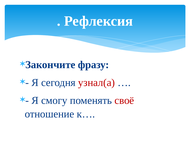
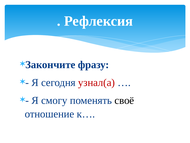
своё colour: red -> black
